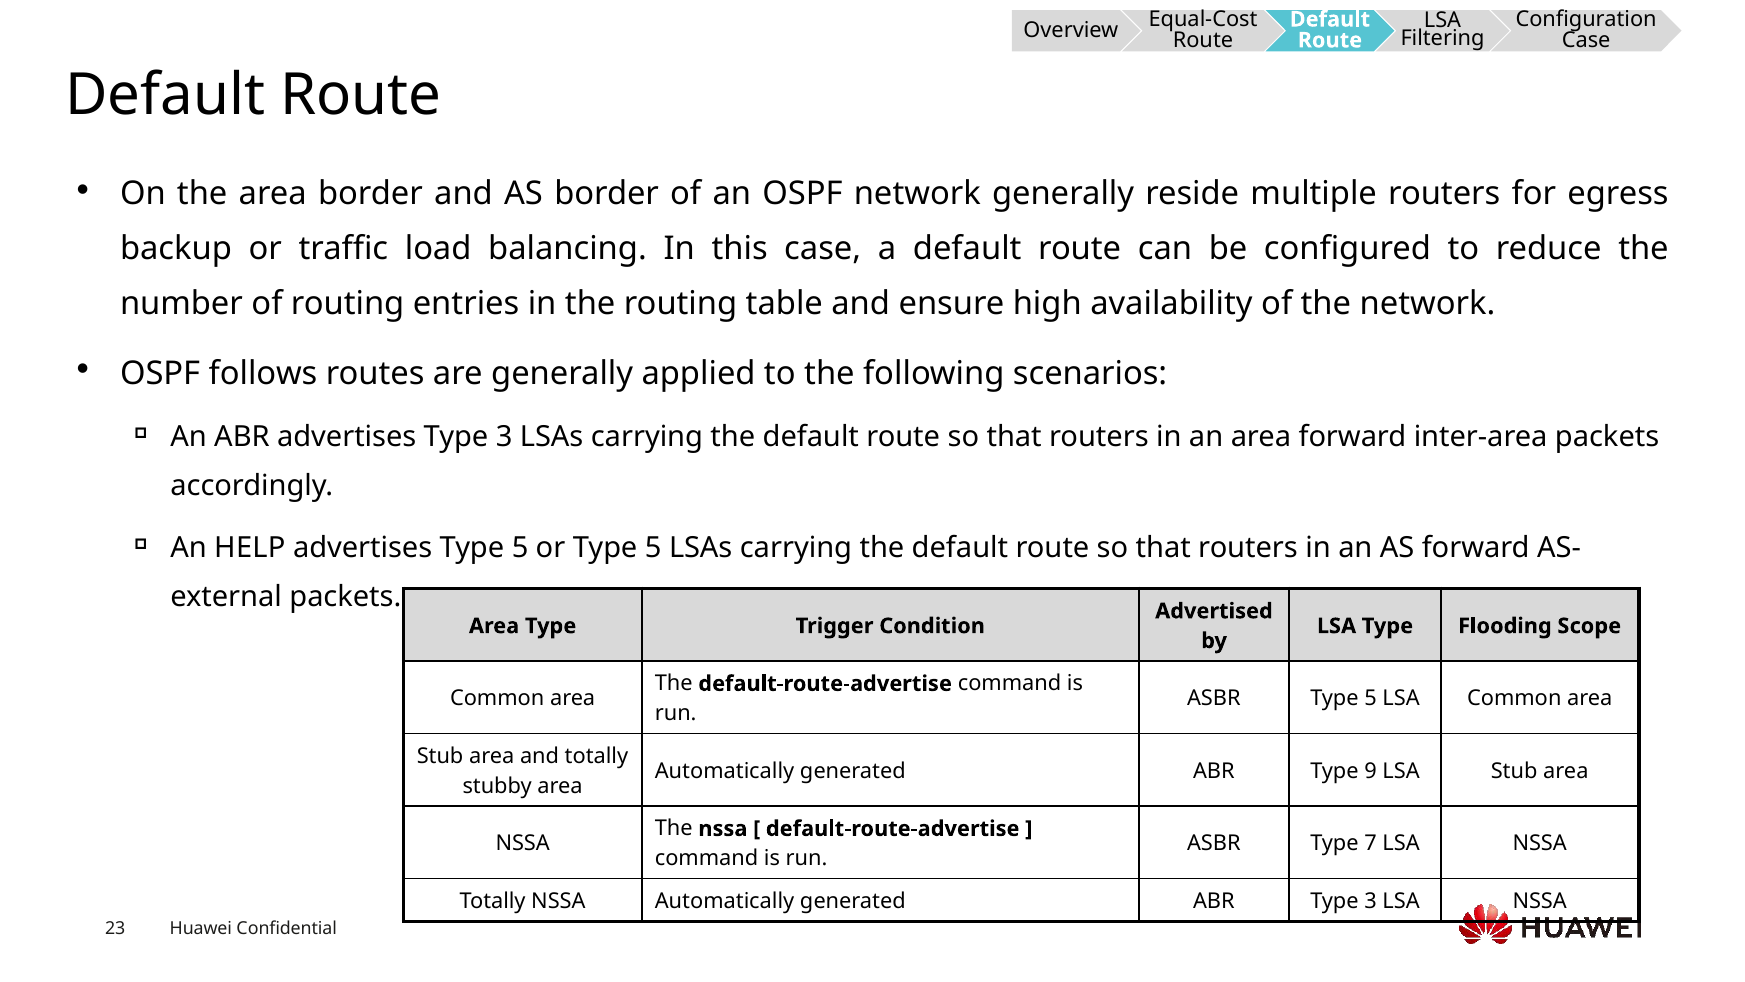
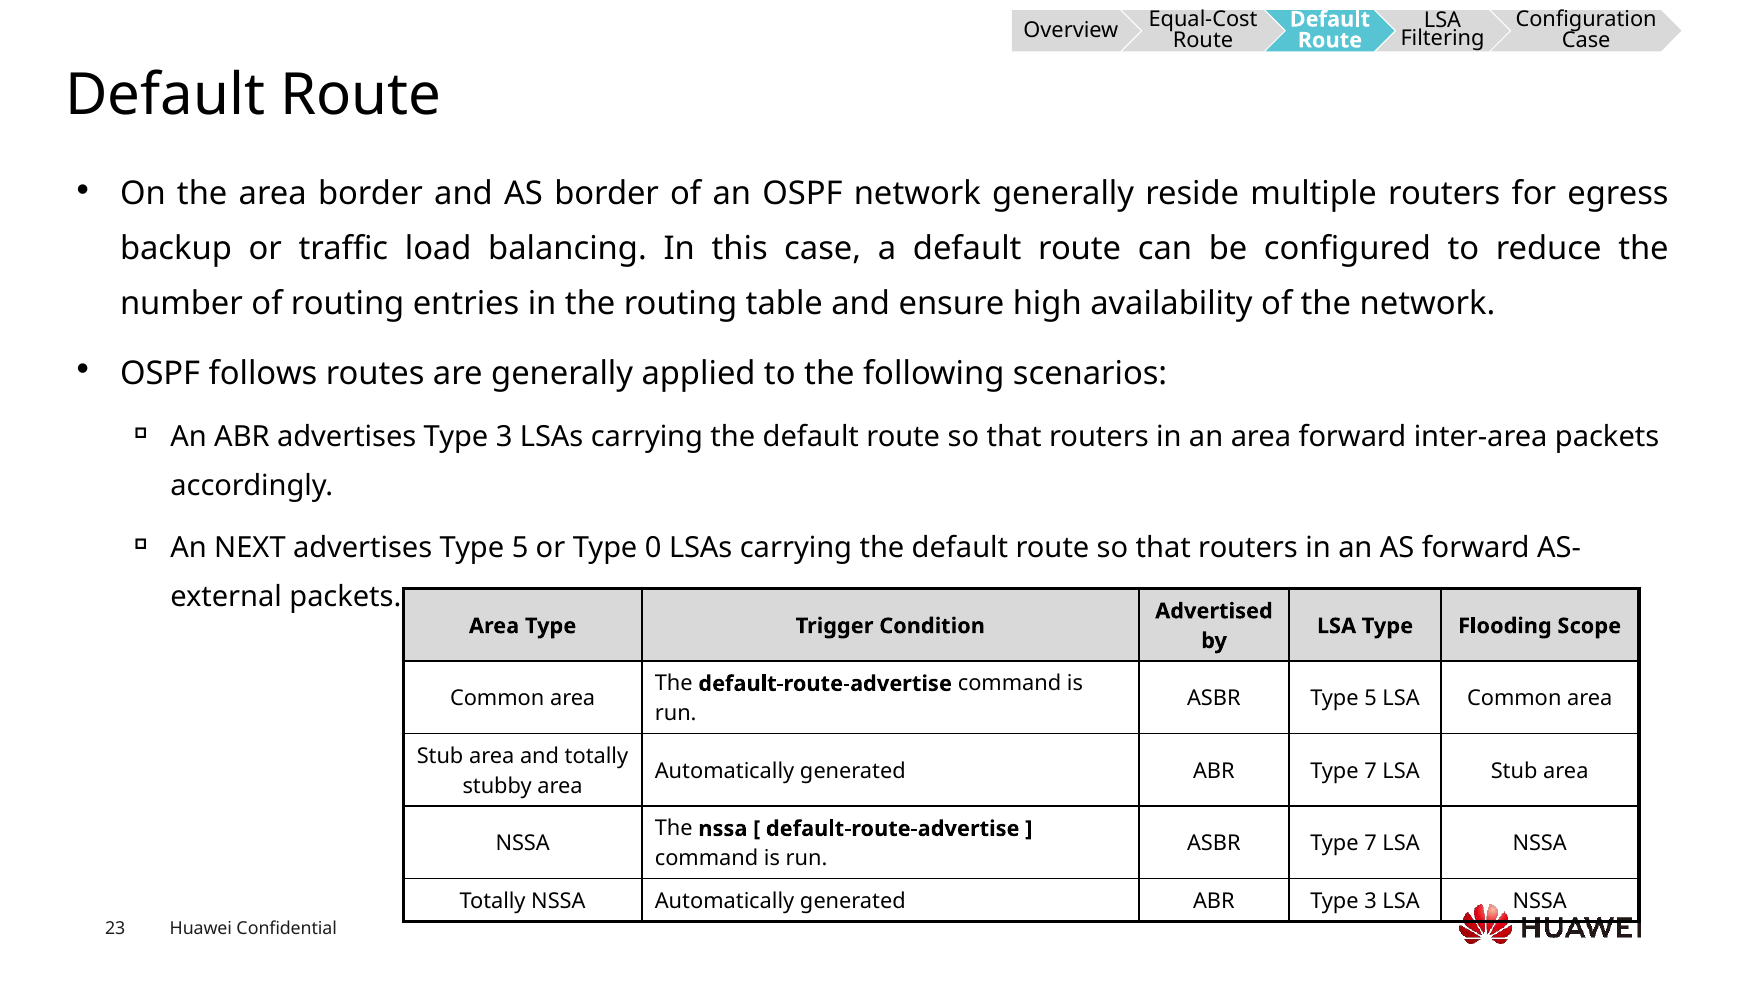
HELP: HELP -> NEXT
or Type 5: 5 -> 0
ABR Type 9: 9 -> 7
